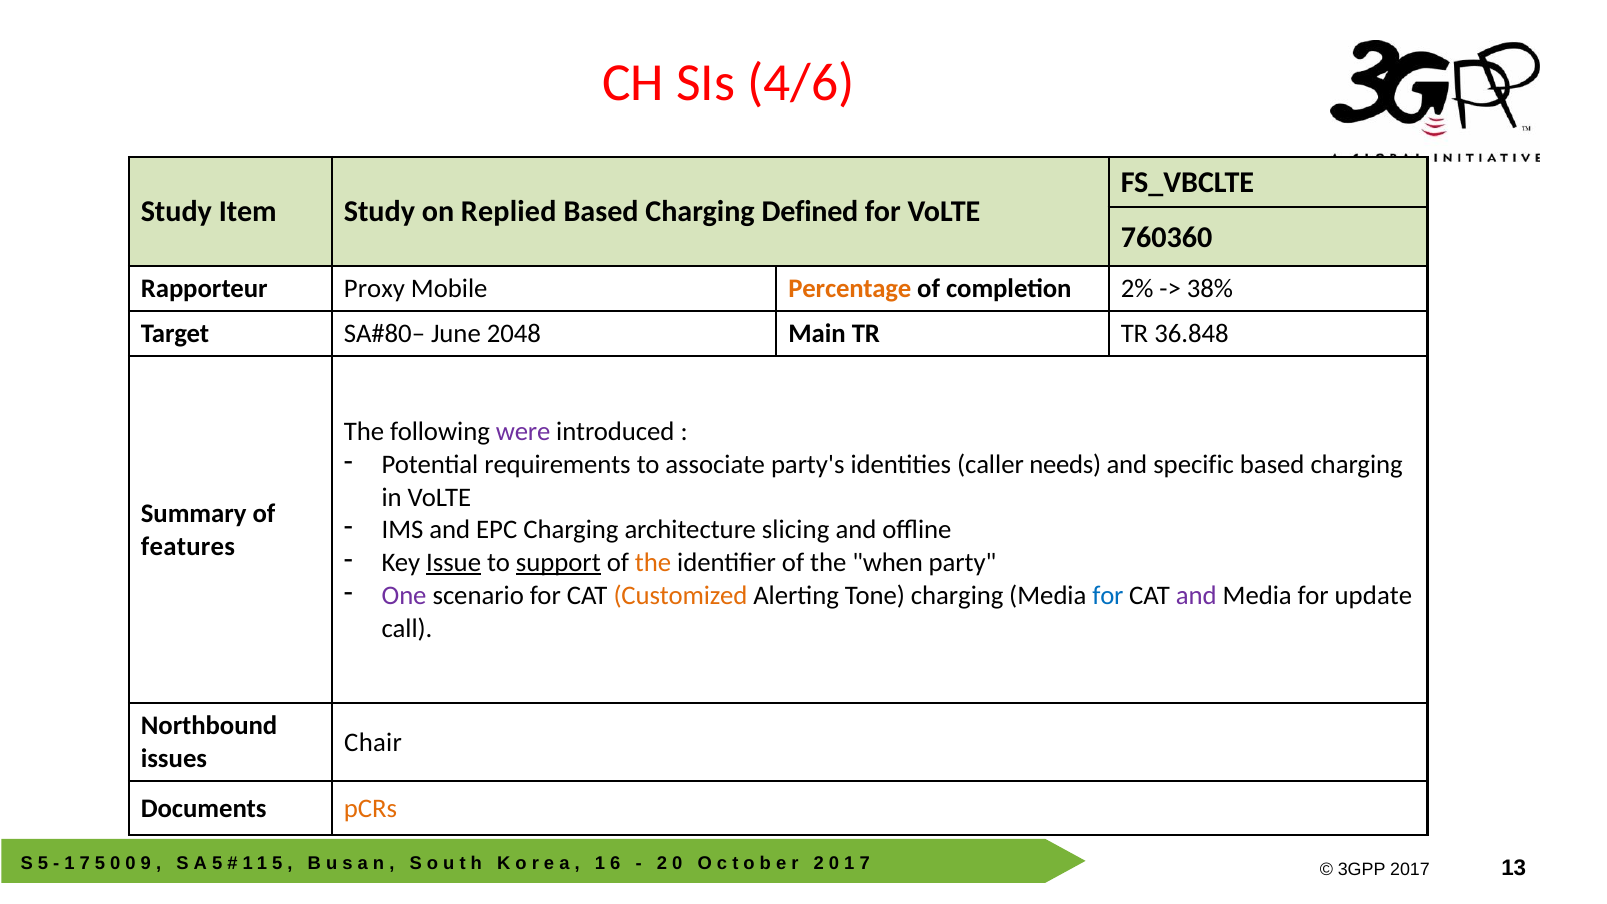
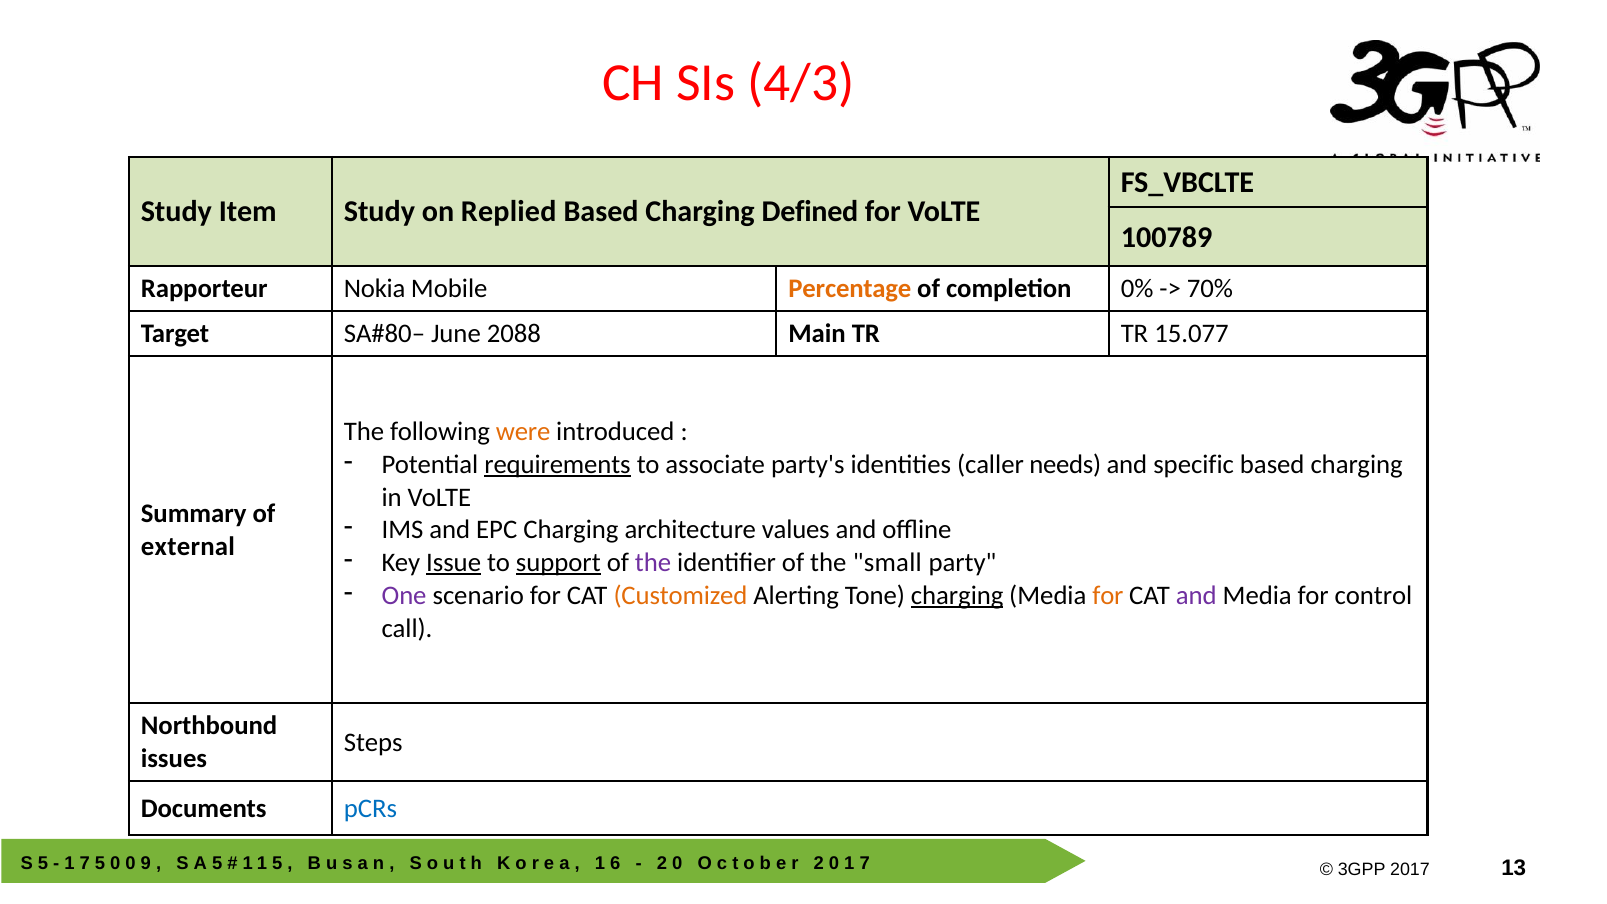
4/6: 4/6 -> 4/3
760360: 760360 -> 100789
Proxy: Proxy -> Nokia
2%: 2% -> 0%
38%: 38% -> 70%
2048: 2048 -> 2088
36.848: 36.848 -> 15.077
were colour: purple -> orange
requirements underline: none -> present
slicing: slicing -> values
features: features -> external
the at (653, 563) colour: orange -> purple
when: when -> small
charging at (957, 595) underline: none -> present
for at (1108, 595) colour: blue -> orange
update: update -> control
Chair: Chair -> Steps
pCRs colour: orange -> blue
